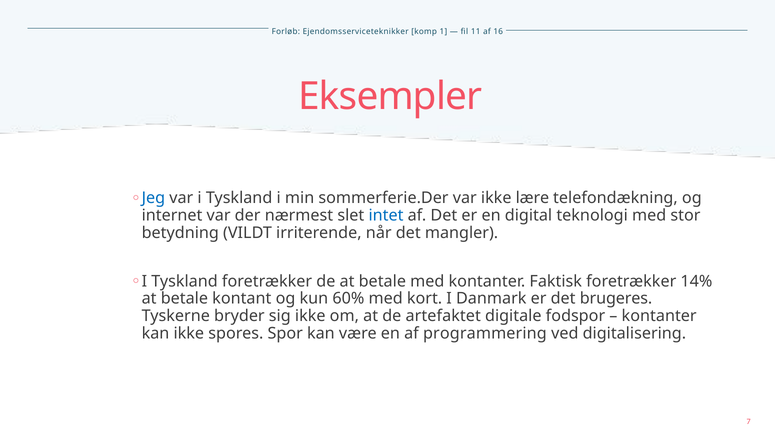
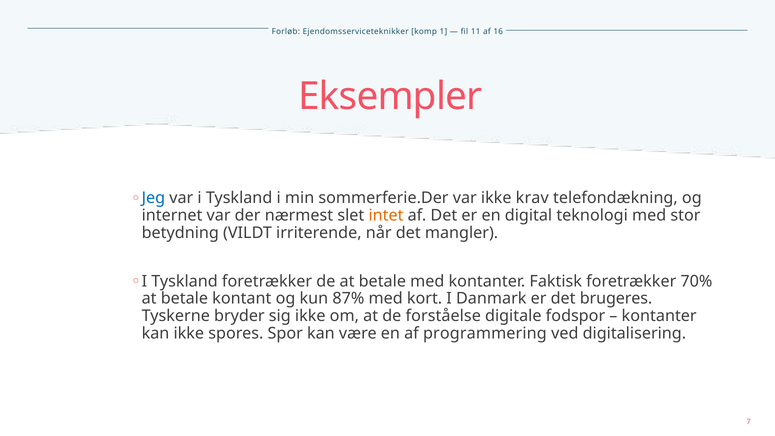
lære: lære -> krav
intet colour: blue -> orange
14%: 14% -> 70%
60%: 60% -> 87%
artefaktet: artefaktet -> forståelse
